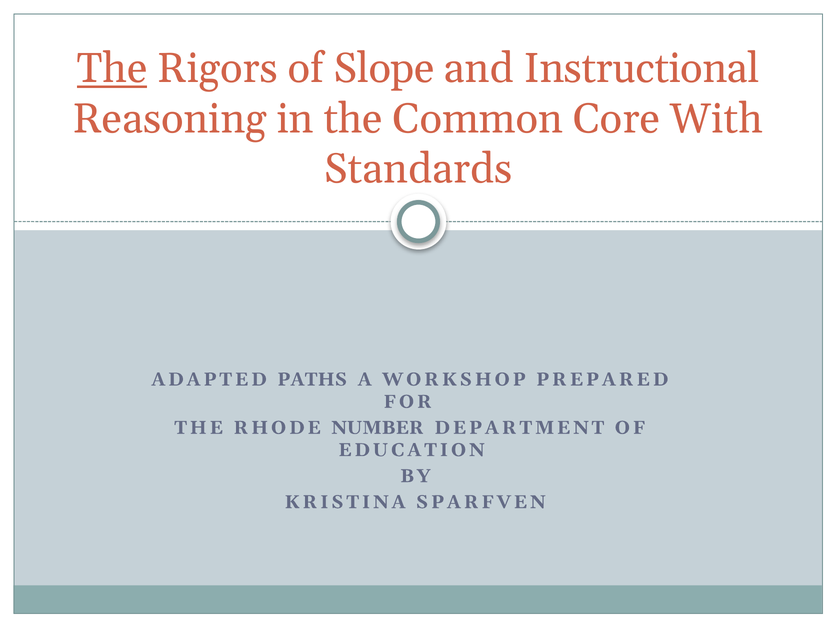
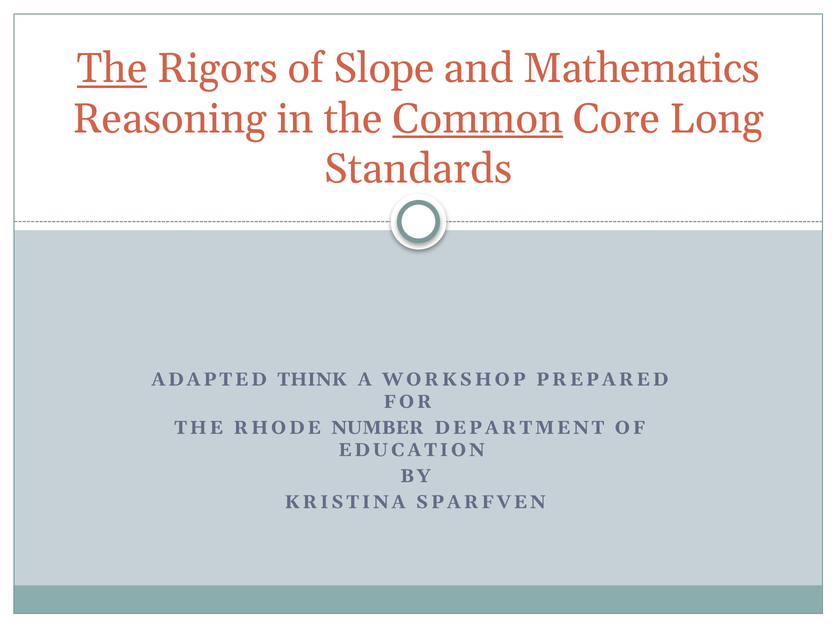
Instructional: Instructional -> Mathematics
Common underline: none -> present
With: With -> Long
PATHS: PATHS -> THINK
